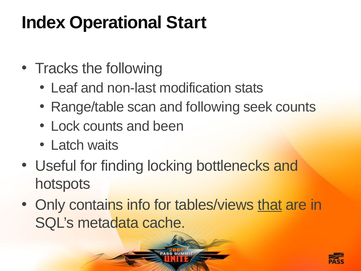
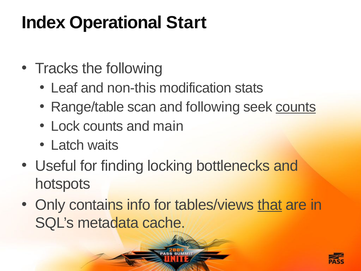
non-last: non-last -> non-this
counts at (296, 107) underline: none -> present
been: been -> main
